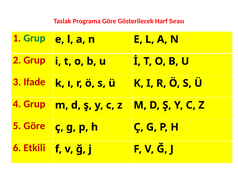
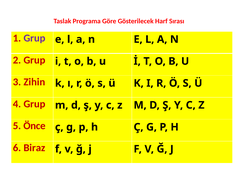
Grup at (34, 38) colour: green -> purple
Ifade: Ifade -> Zihin
5 Göre: Göre -> Önce
Etkili: Etkili -> Biraz
